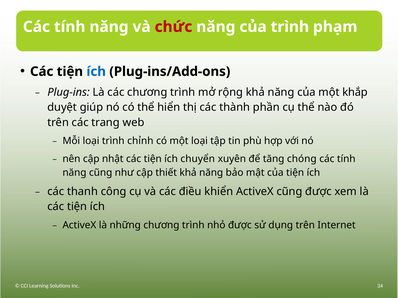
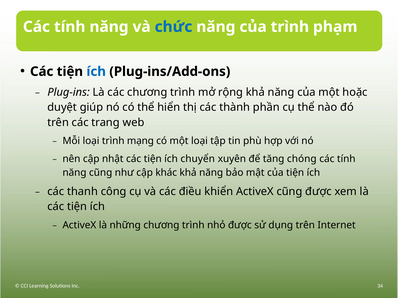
chức colour: red -> blue
khắp: khắp -> hoặc
chỉnh: chỉnh -> mạng
thiết: thiết -> khác
